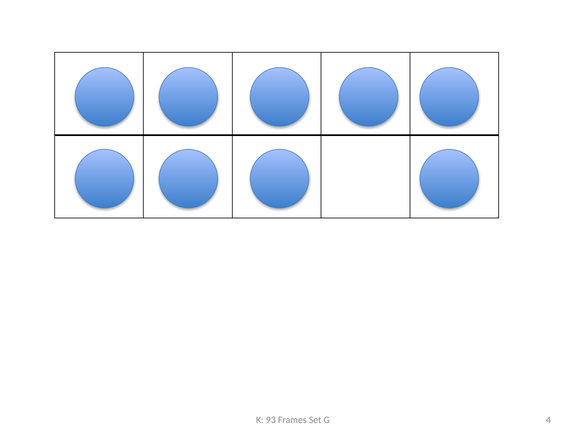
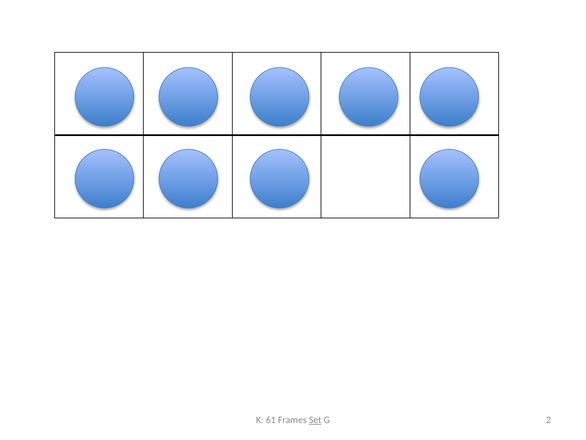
93: 93 -> 61
Set underline: none -> present
4: 4 -> 2
